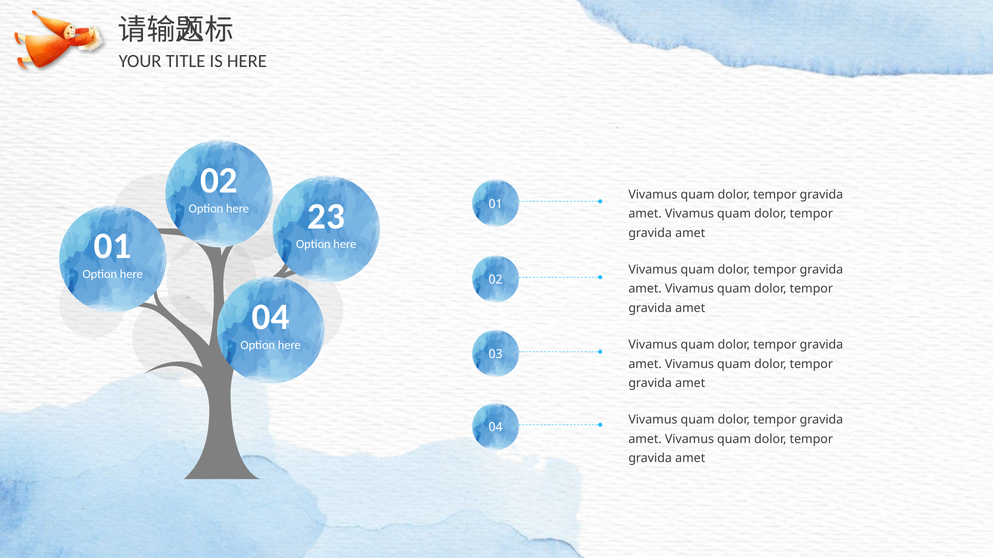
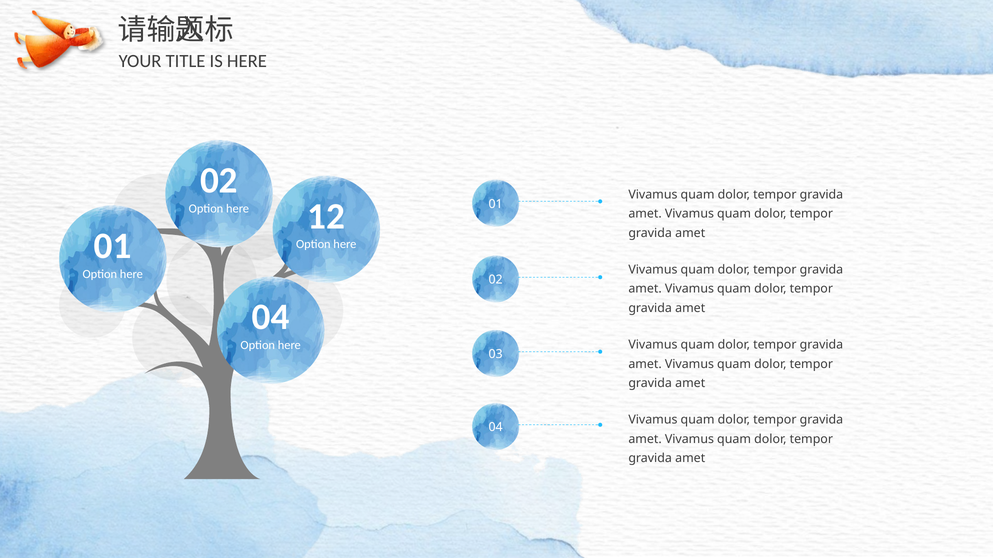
23: 23 -> 12
